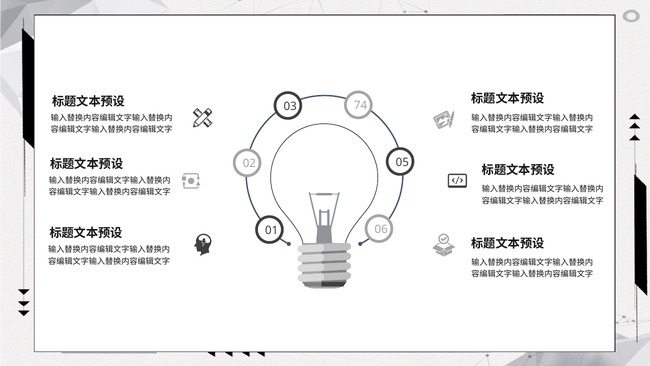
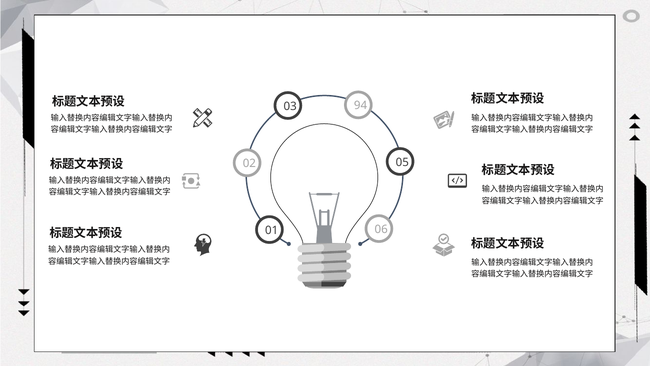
74: 74 -> 94
